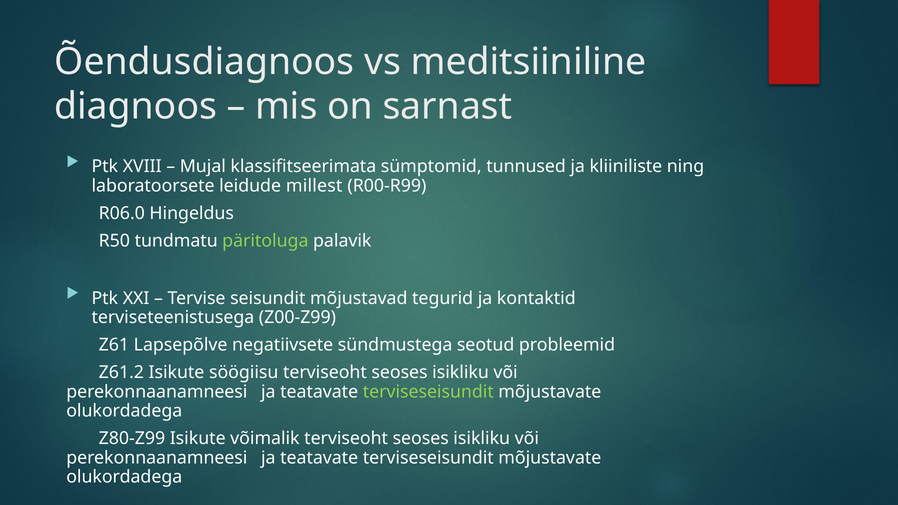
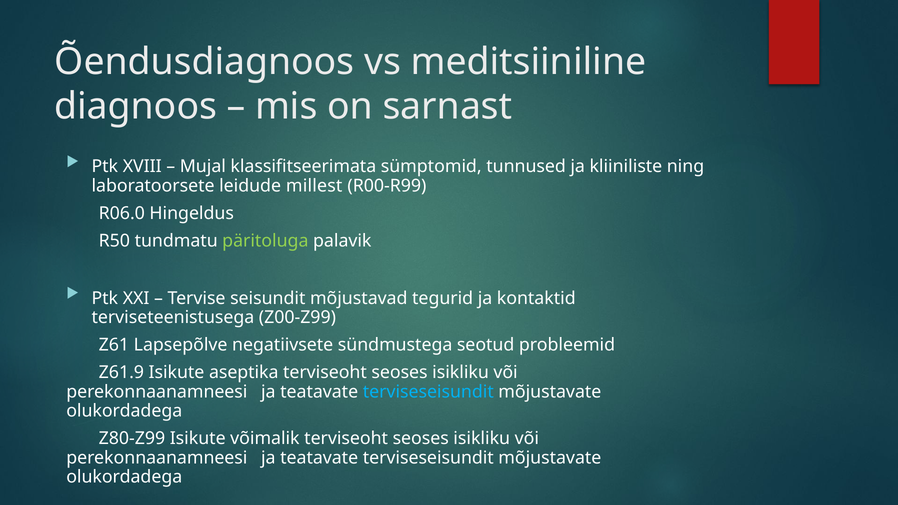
Z61.2: Z61.2 -> Z61.9
söögiisu: söögiisu -> aseptika
terviseseisundit at (428, 392) colour: light green -> light blue
